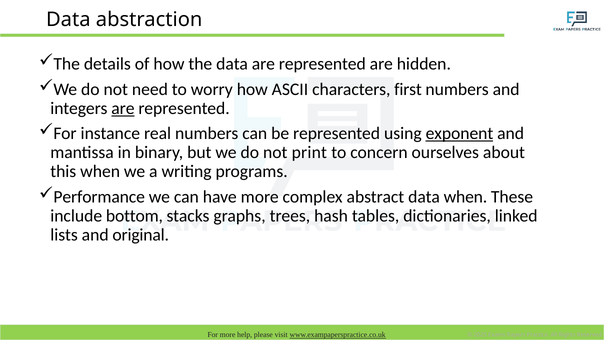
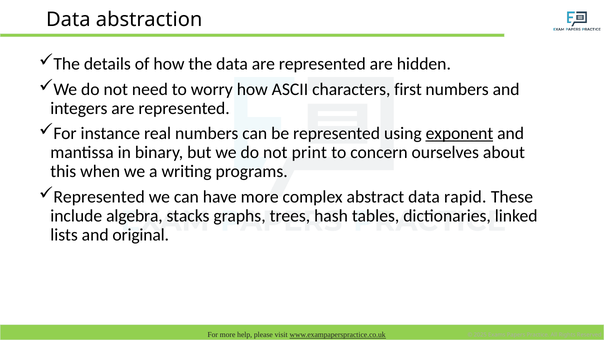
are at (123, 108) underline: present -> none
Performance at (99, 197): Performance -> Represented
data when: when -> rapid
bottom: bottom -> algebra
